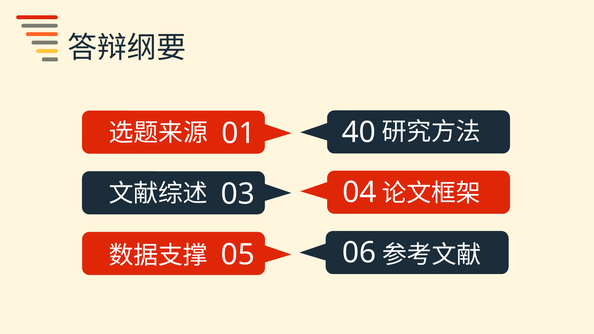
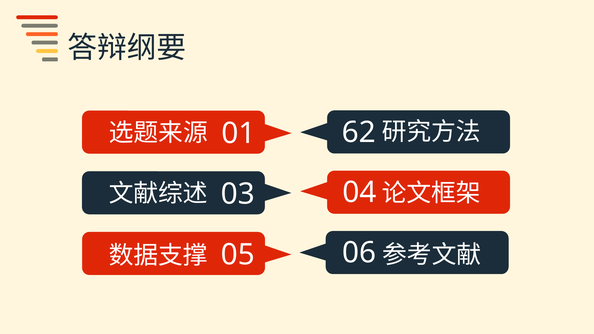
40: 40 -> 62
